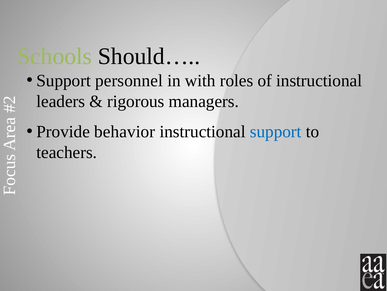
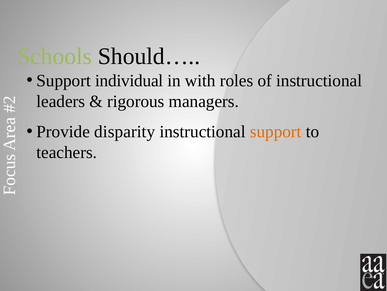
personnel: personnel -> individual
behavior: behavior -> disparity
support at (276, 131) colour: blue -> orange
